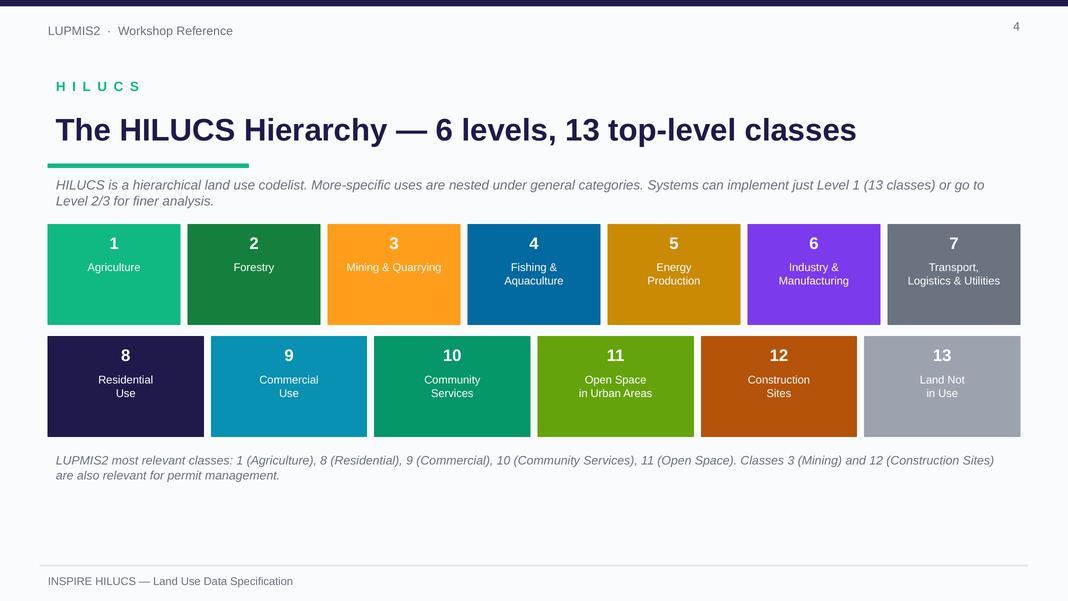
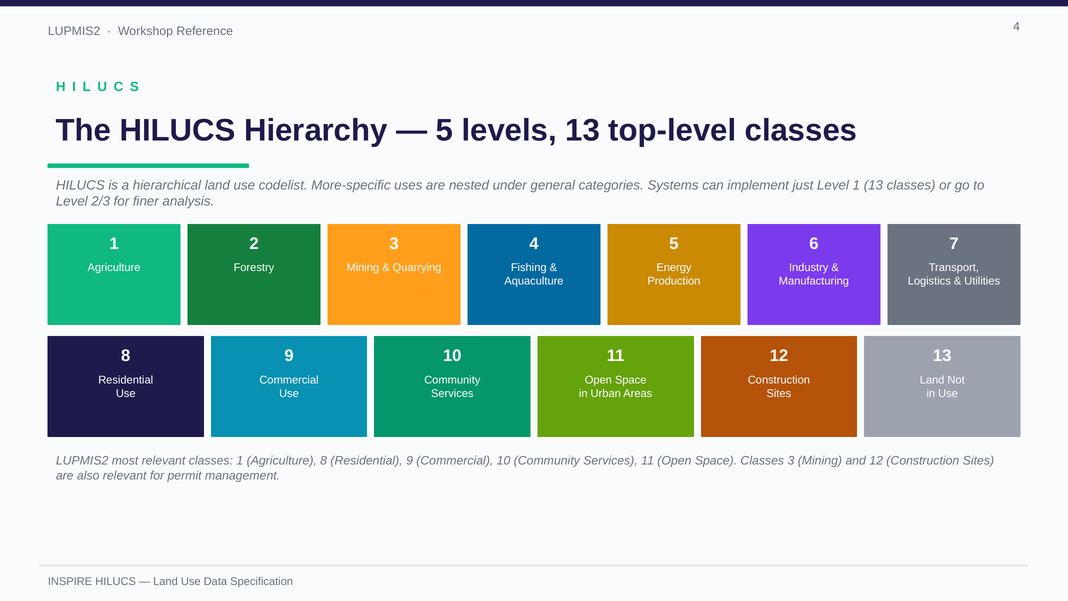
6 at (444, 130): 6 -> 5
